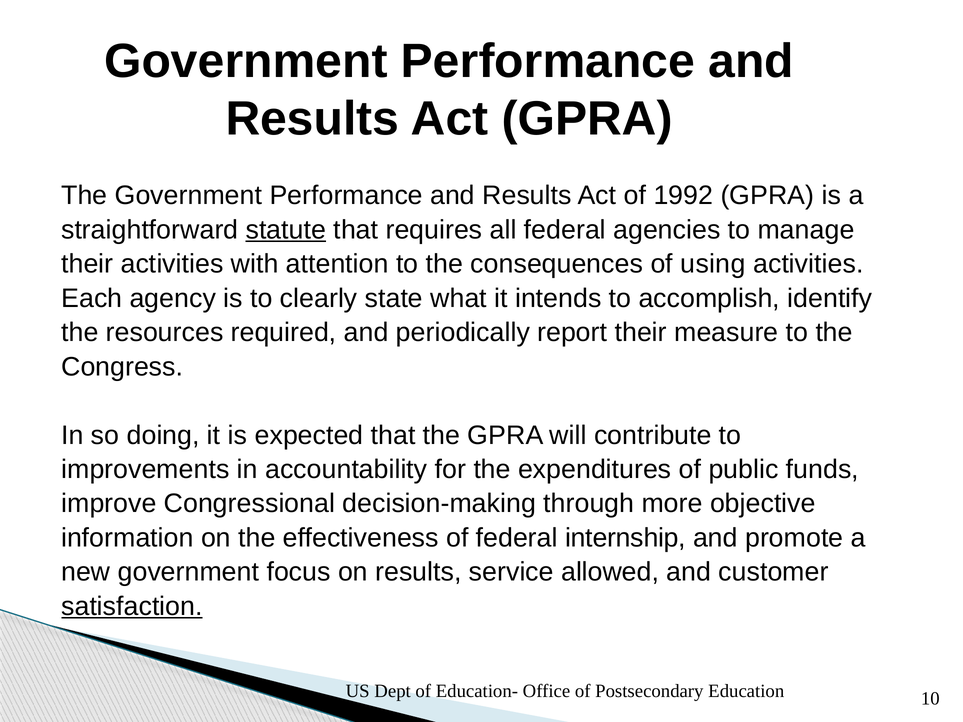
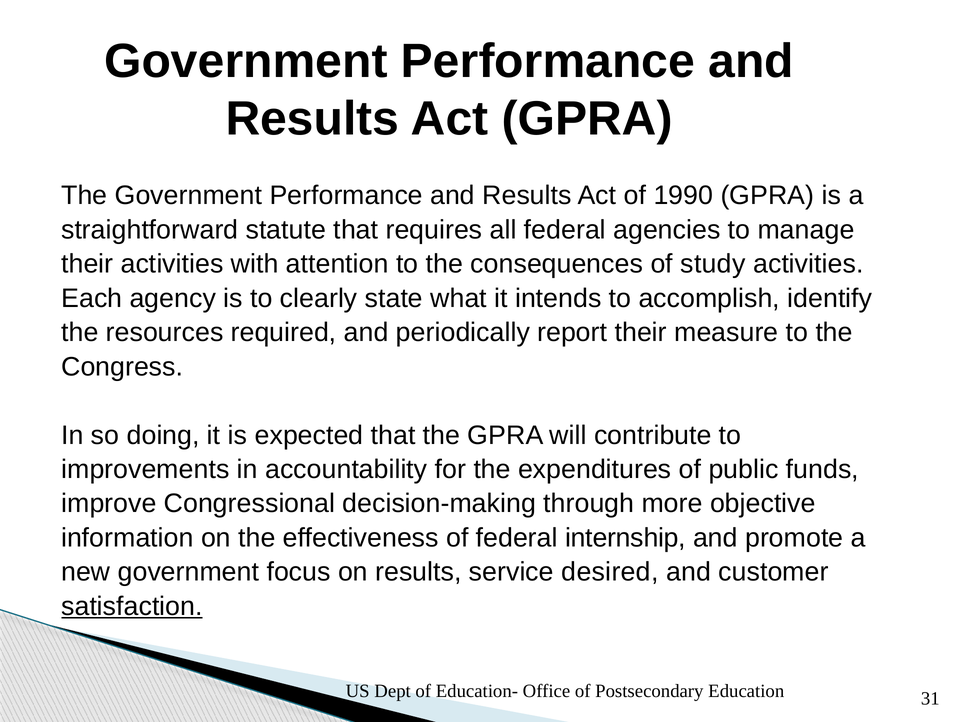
1992: 1992 -> 1990
statute underline: present -> none
using: using -> study
allowed: allowed -> desired
10: 10 -> 31
